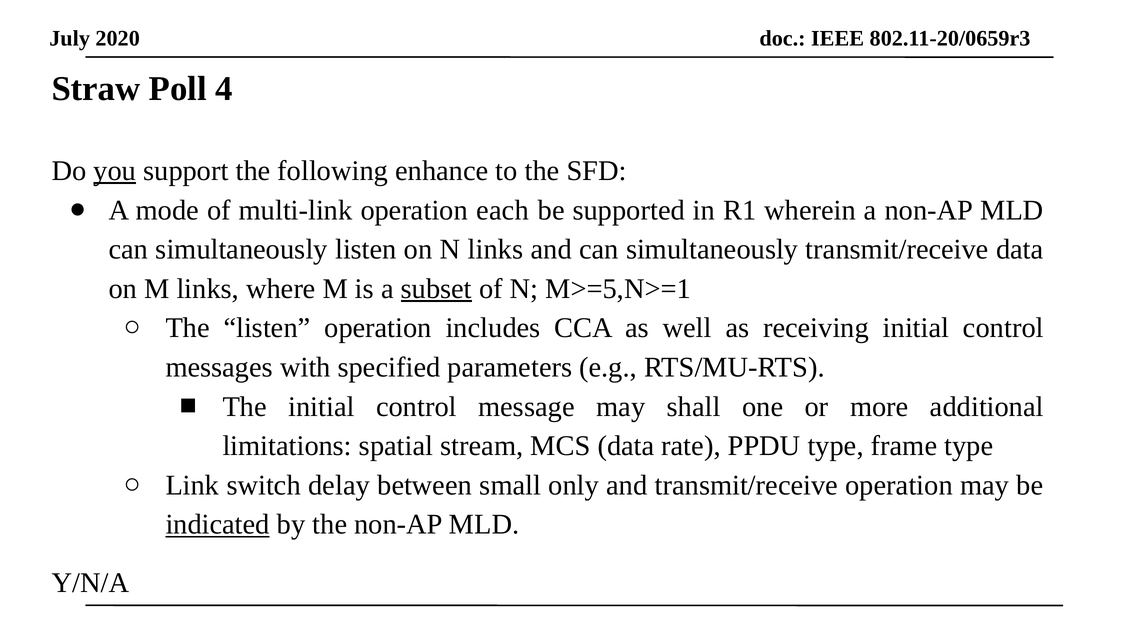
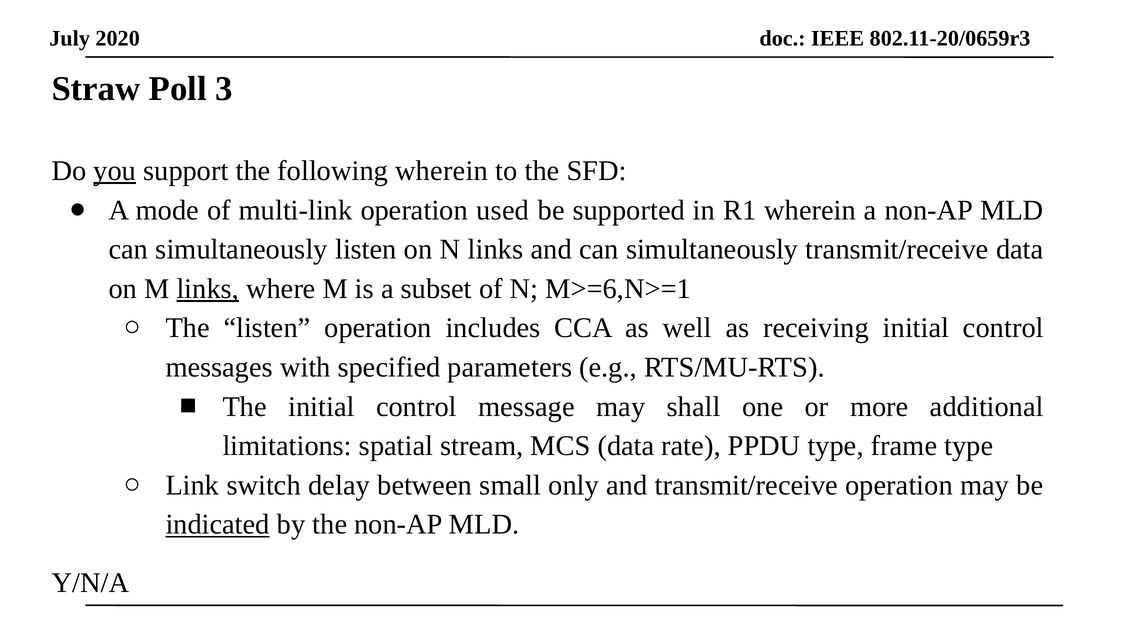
4: 4 -> 3
following enhance: enhance -> wherein
each: each -> used
links at (208, 289) underline: none -> present
subset underline: present -> none
M>=5,N>=1: M>=5,N>=1 -> M>=6,N>=1
